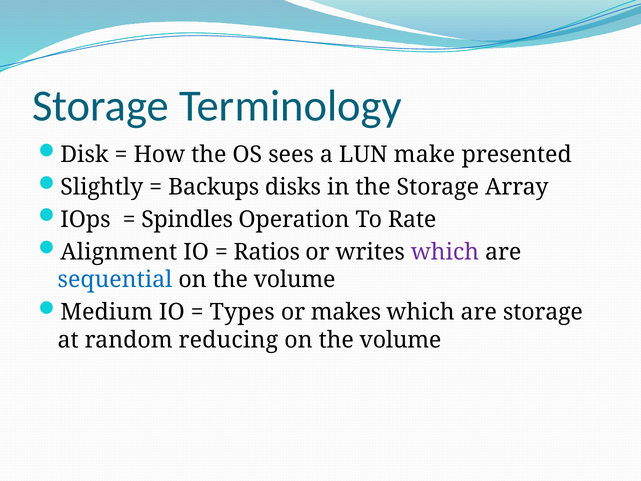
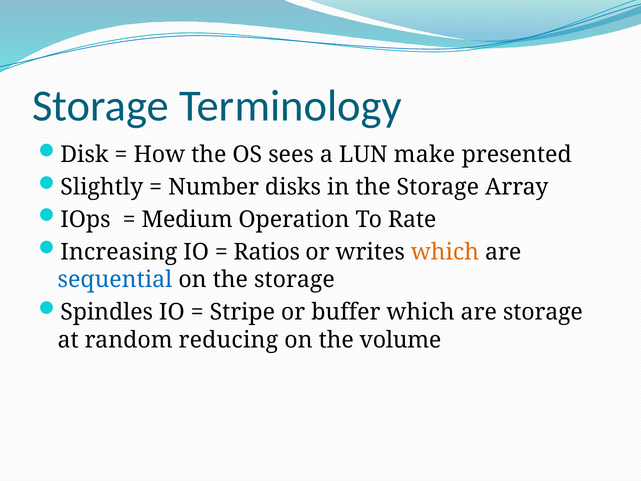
Backups: Backups -> Number
Spindles: Spindles -> Medium
Alignment: Alignment -> Increasing
which at (445, 252) colour: purple -> orange
volume at (295, 280): volume -> storage
Medium: Medium -> Spindles
Types: Types -> Stripe
makes: makes -> buffer
